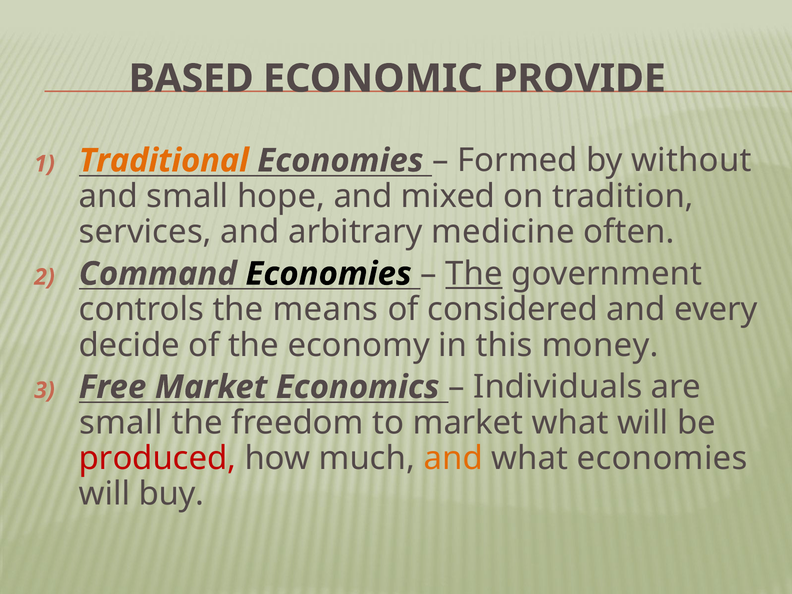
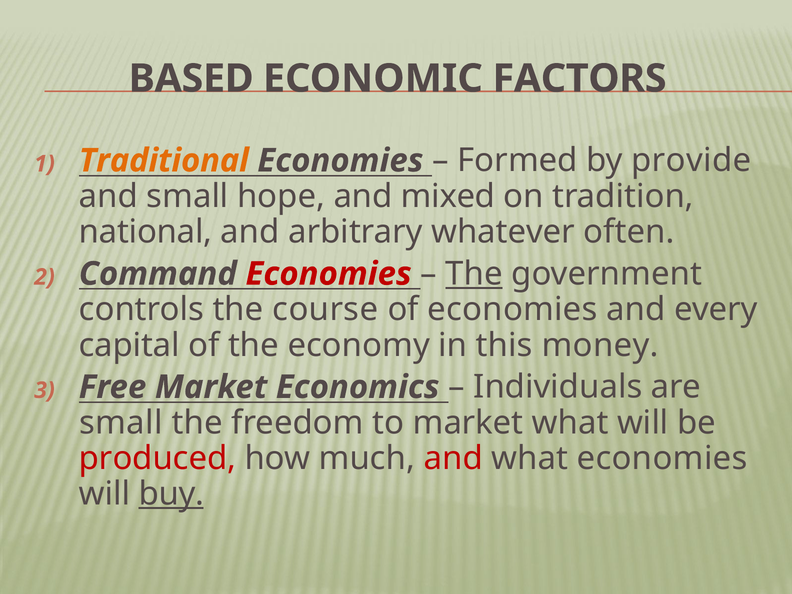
PROVIDE: PROVIDE -> FACTORS
without: without -> provide
services: services -> national
medicine: medicine -> whatever
Economies at (329, 274) colour: black -> red
means: means -> course
of considered: considered -> economies
decide: decide -> capital
and at (453, 458) colour: orange -> red
buy underline: none -> present
